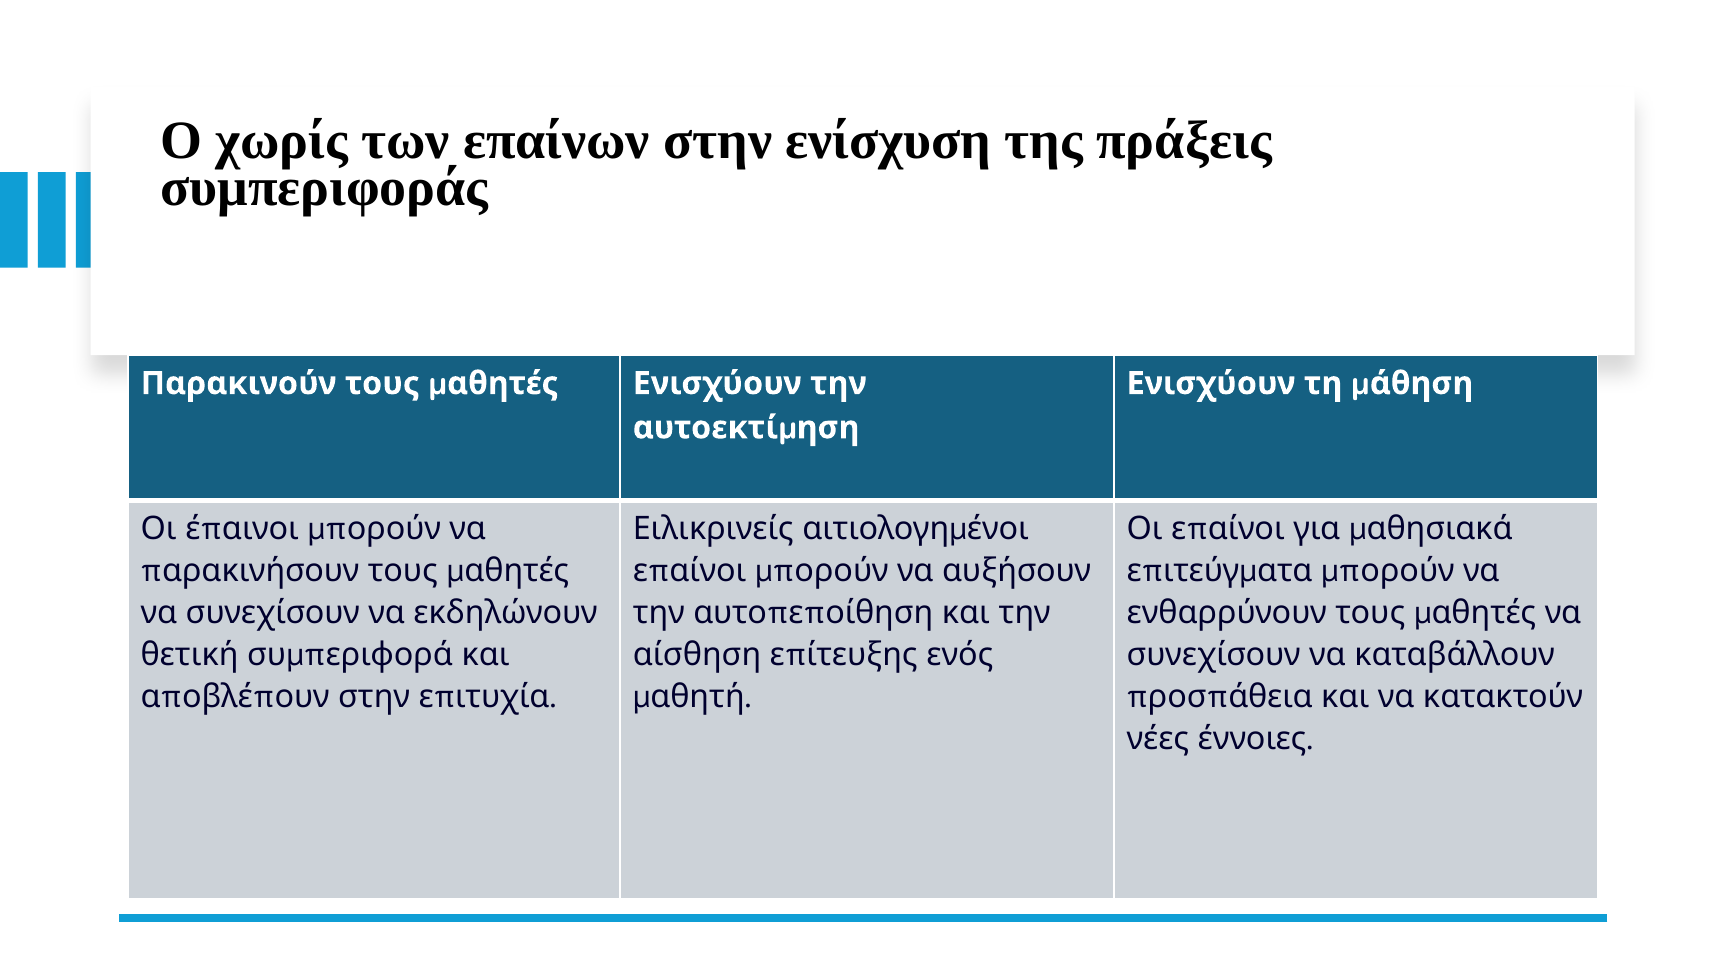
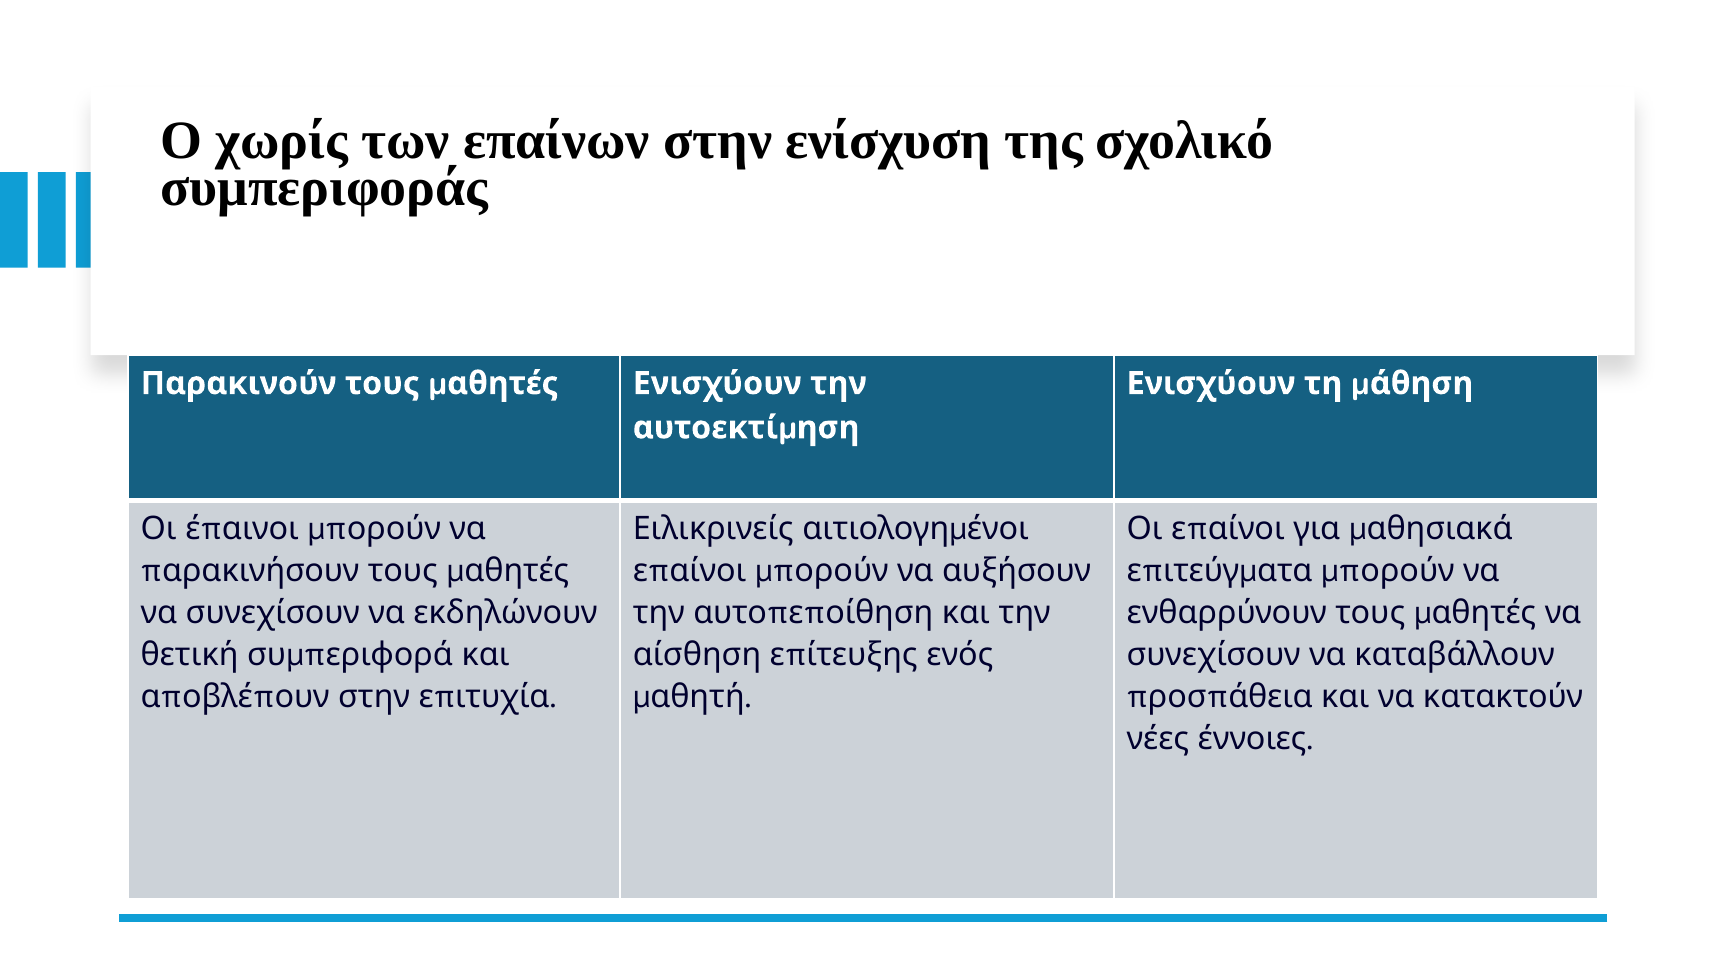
πράξεις: πράξεις -> σχολικό
